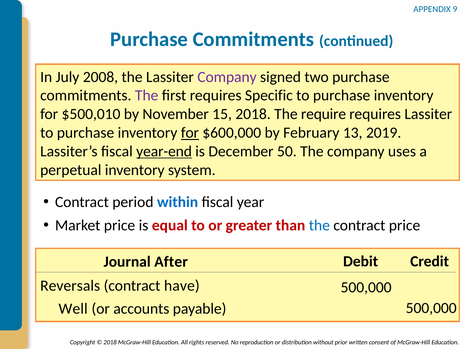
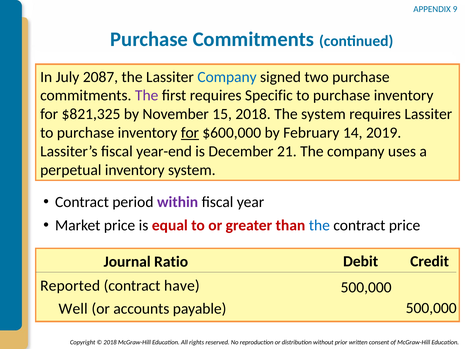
2008: 2008 -> 2087
Company at (227, 77) colour: purple -> blue
$500,010: $500,010 -> $821,325
The require: require -> system
13: 13 -> 14
year-end underline: present -> none
50: 50 -> 21
within colour: blue -> purple
After: After -> Ratio
Reversals: Reversals -> Reported
